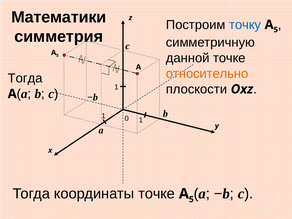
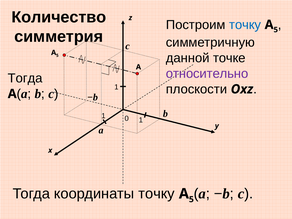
Математики: Математики -> Количество
относительно colour: orange -> purple
координаты точке: точке -> точку
